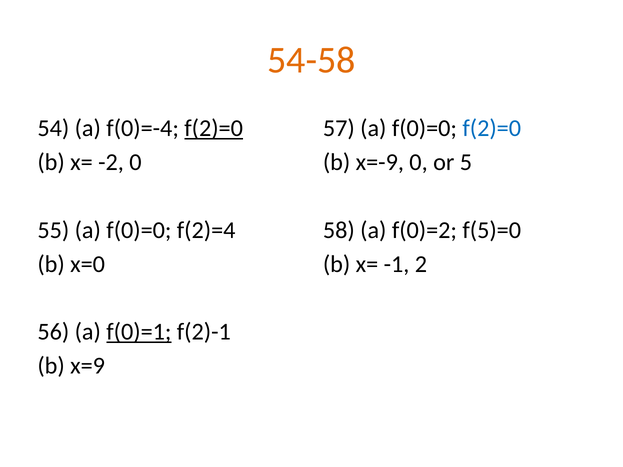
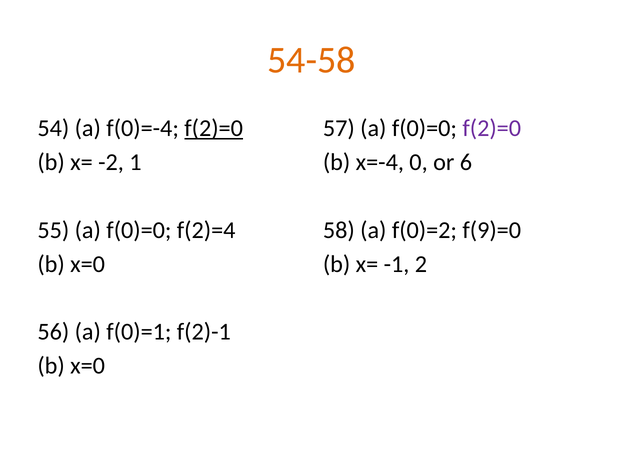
f(2)=0 at (492, 128) colour: blue -> purple
-2 0: 0 -> 1
x=-9: x=-9 -> x=-4
5: 5 -> 6
f(5)=0: f(5)=0 -> f(9)=0
f(0)=1 underline: present -> none
x=9 at (88, 366): x=9 -> x=0
